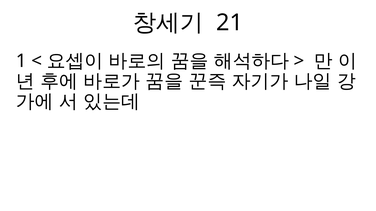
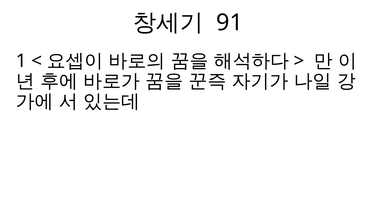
21: 21 -> 91
